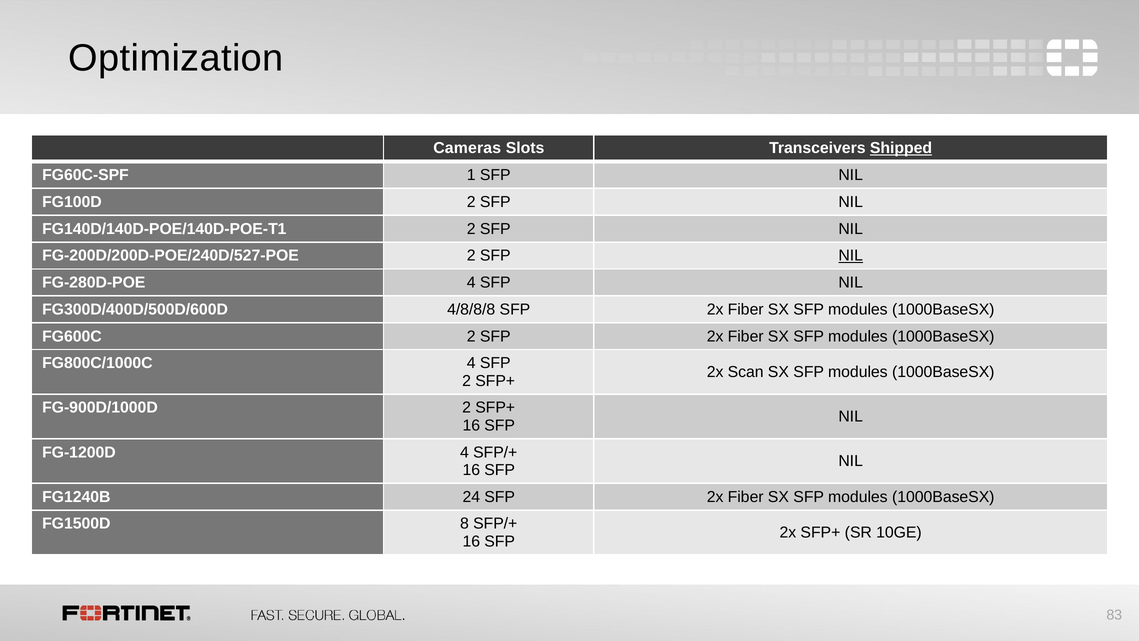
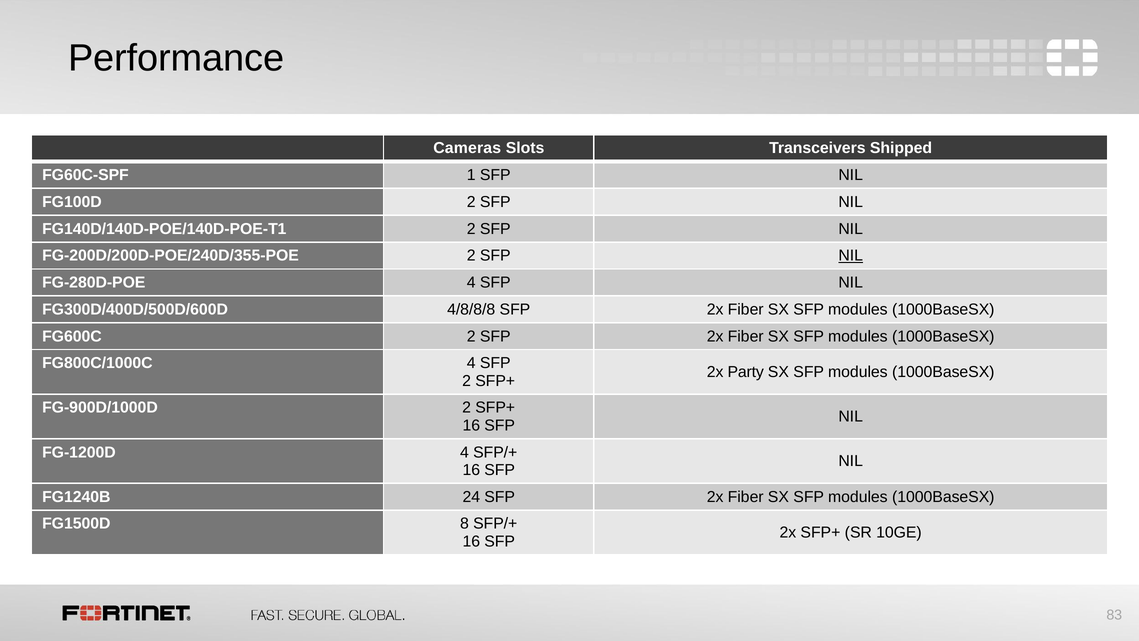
Optimization: Optimization -> Performance
Shipped underline: present -> none
FG-200D/200D-POE/240D/527-POE: FG-200D/200D-POE/240D/527-POE -> FG-200D/200D-POE/240D/355-POE
Scan: Scan -> Party
